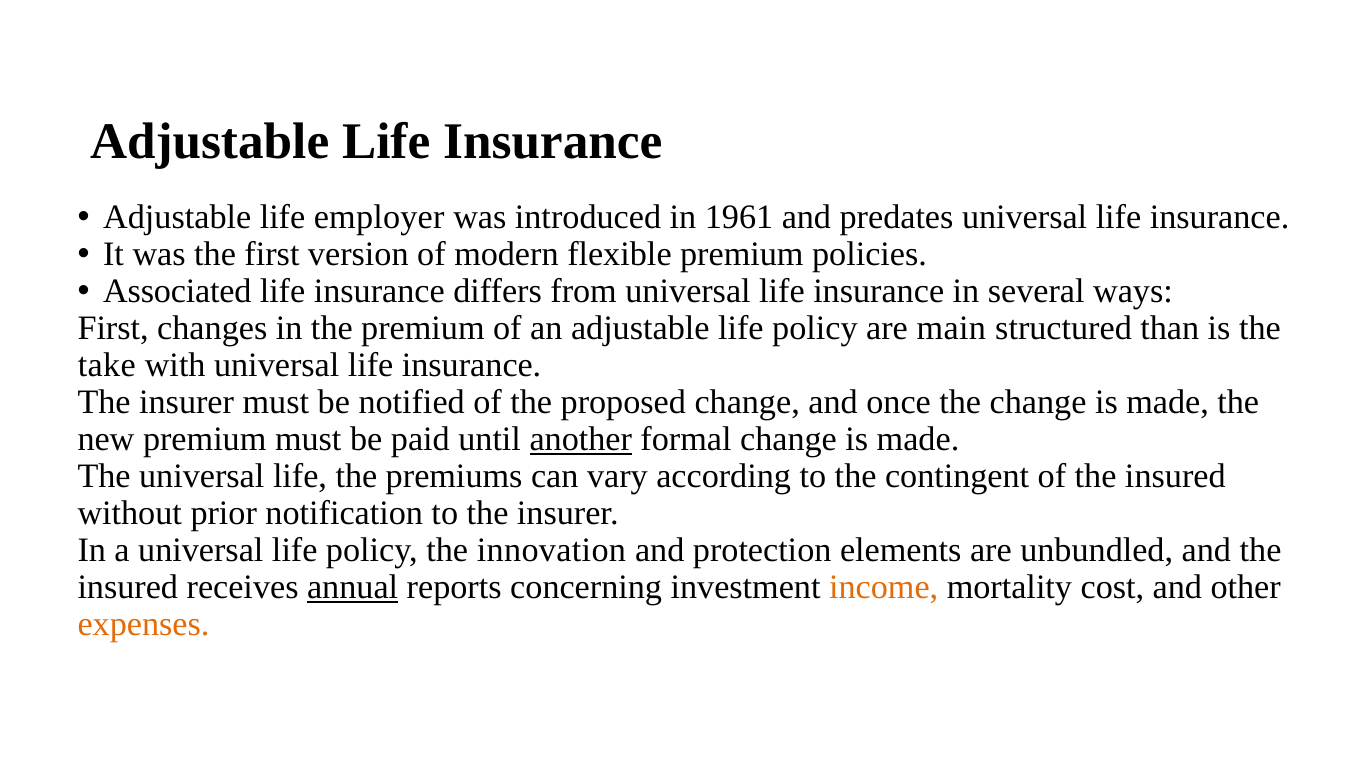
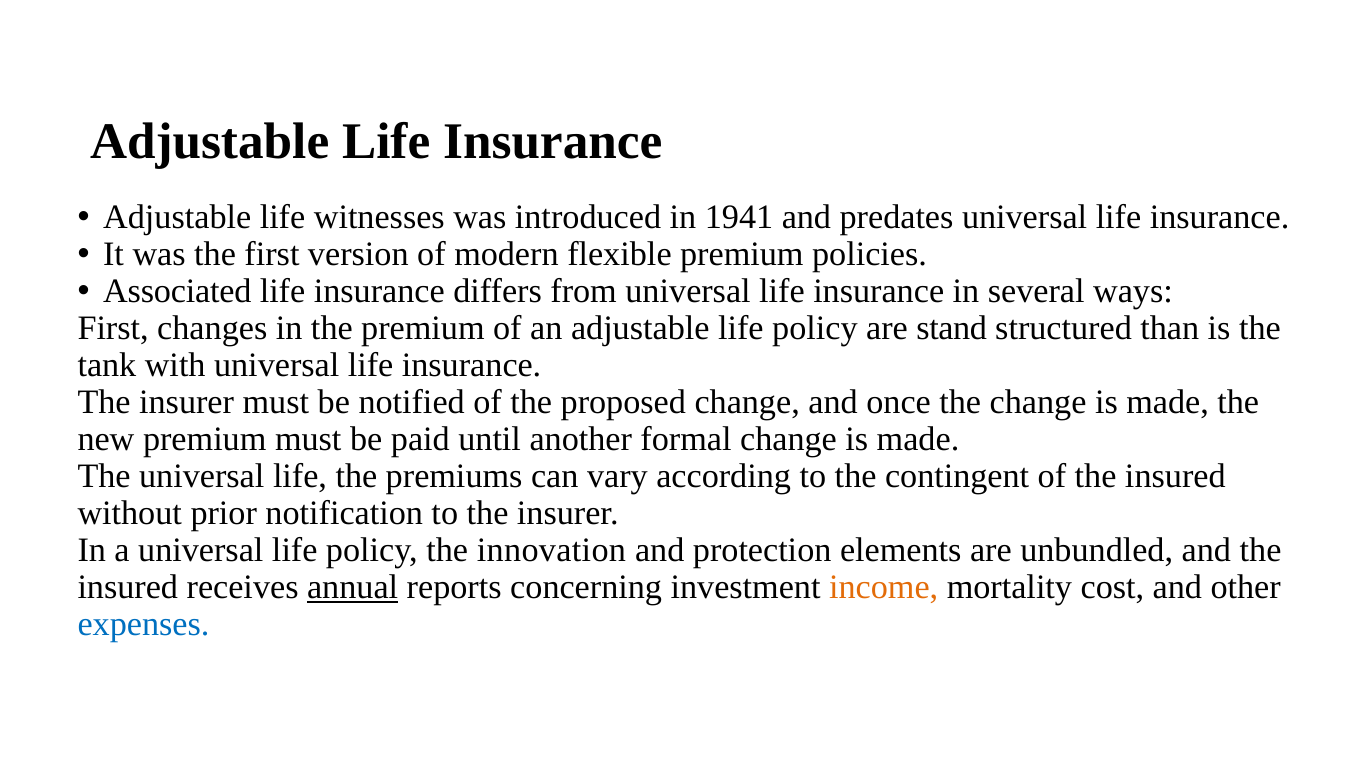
employer: employer -> witnesses
1961: 1961 -> 1941
main: main -> stand
take: take -> tank
another underline: present -> none
expenses colour: orange -> blue
